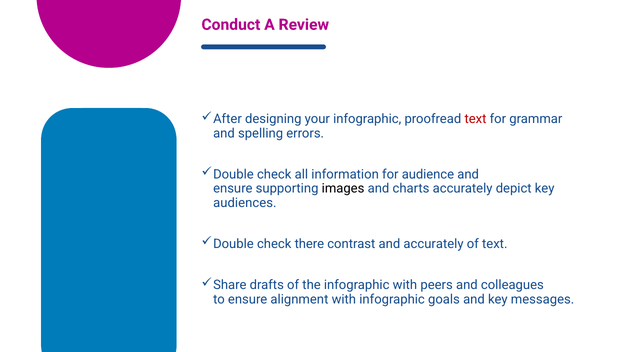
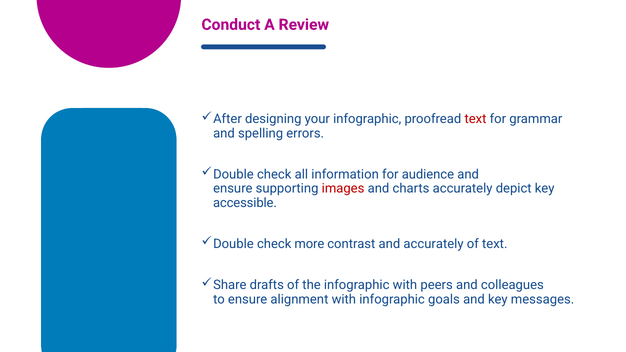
images colour: black -> red
audiences: audiences -> accessible
there: there -> more
